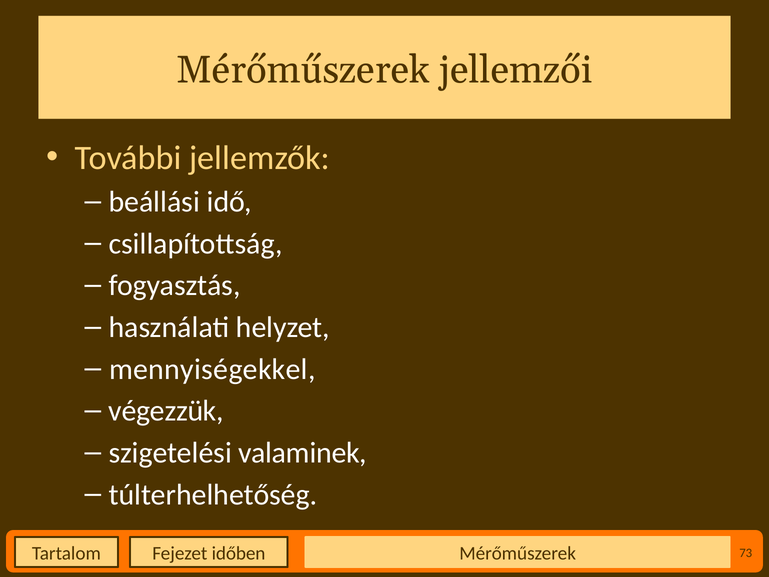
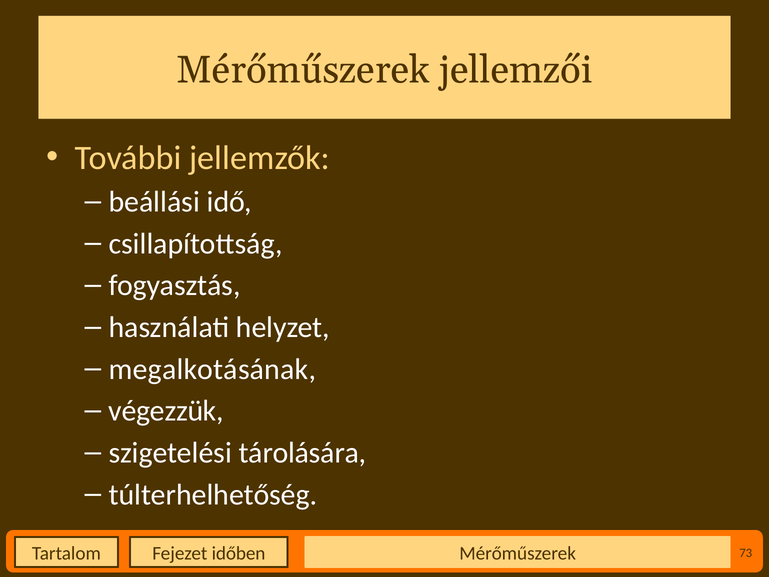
mennyiségekkel: mennyiségekkel -> megalkotásának
valaminek: valaminek -> tárolására
